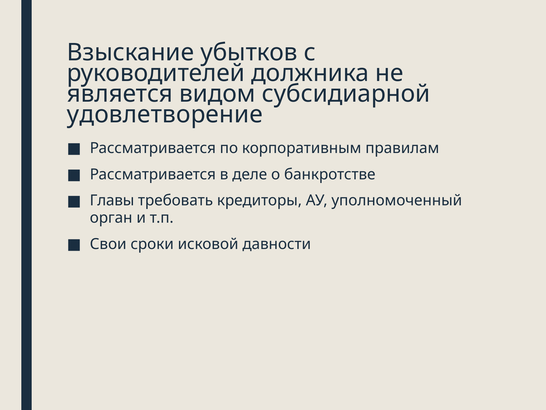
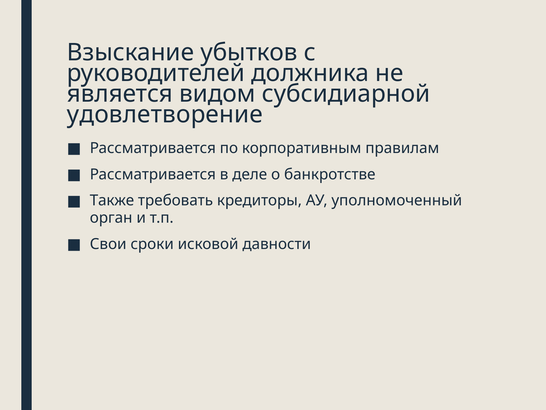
Главы: Главы -> Также
